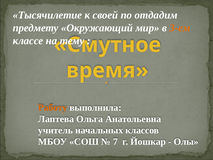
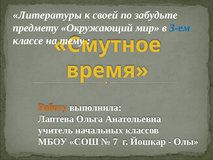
Тысячилетие: Тысячилетие -> Литературы
отдадим: отдадим -> забудьте
3-ем colour: orange -> blue
